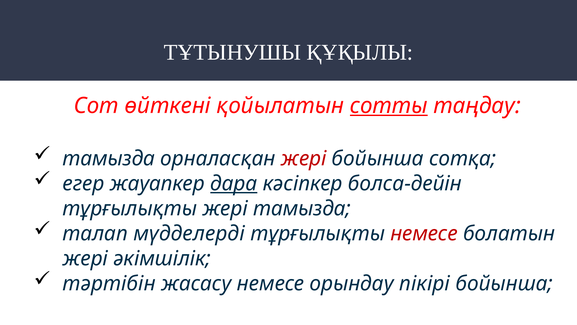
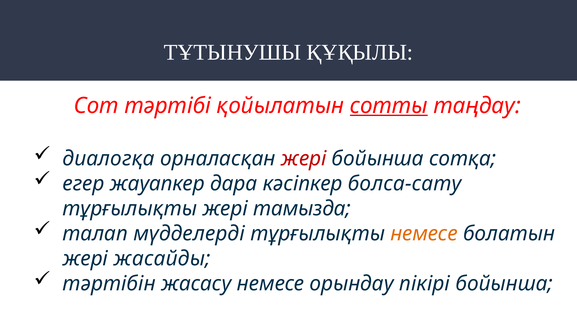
өйткені: өйткені -> тәртібі
тамызда at (109, 158): тамызда -> диалогқа
дара underline: present -> none
болса-дейін: болса-дейін -> болса-сату
немесе at (424, 233) colour: red -> orange
әкімшілік: әкімшілік -> жасайды
